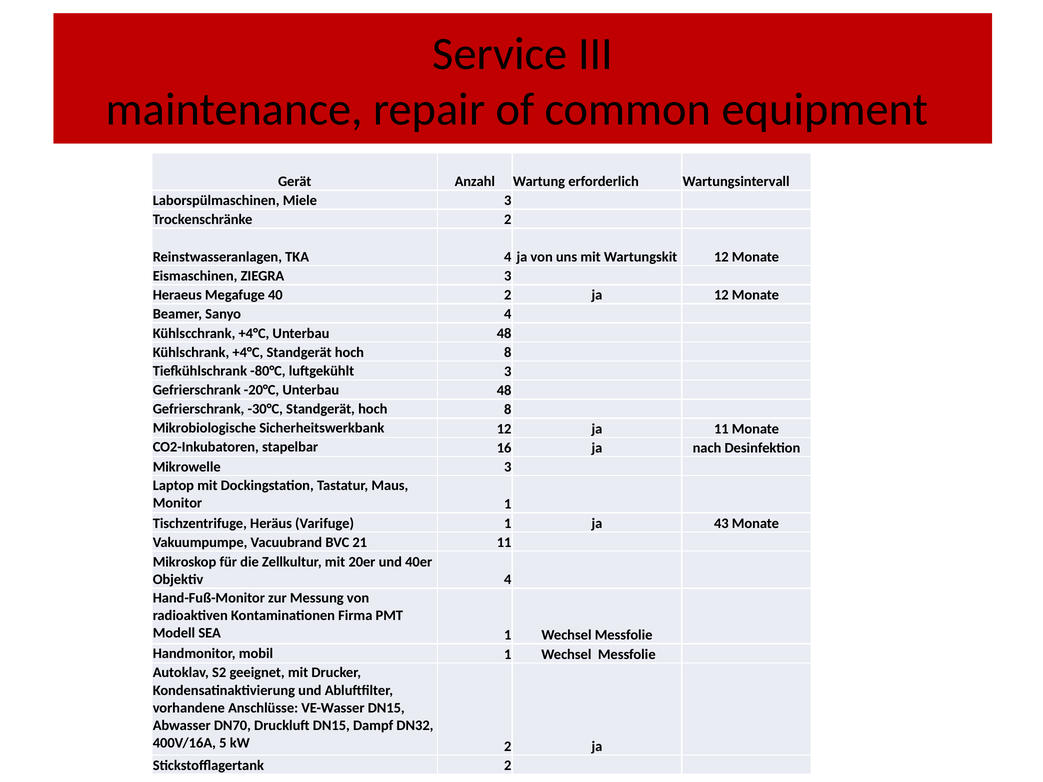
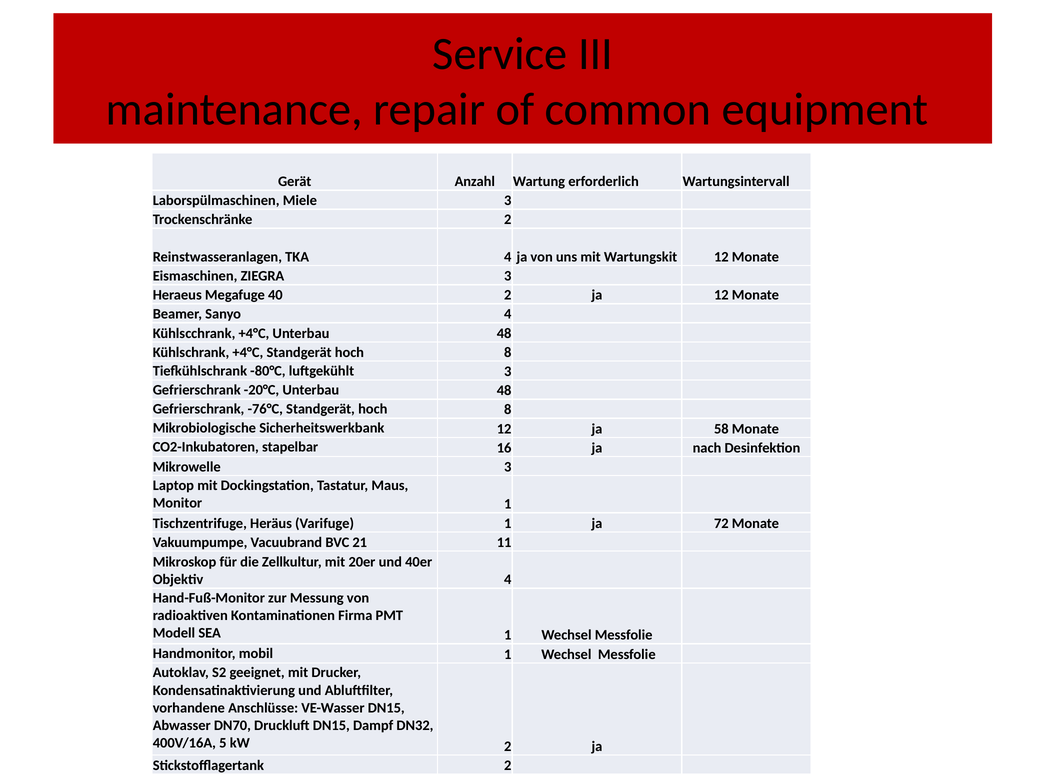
-30°C: -30°C -> -76°C
ja 11: 11 -> 58
43: 43 -> 72
